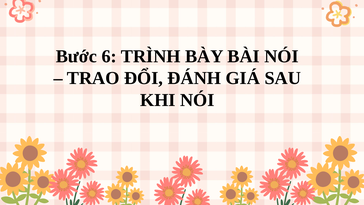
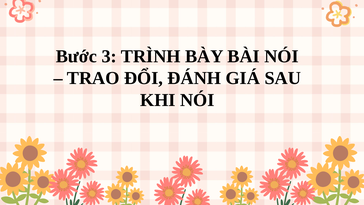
6: 6 -> 3
